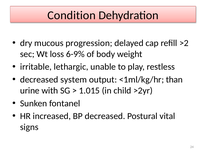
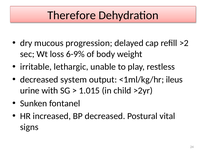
Condition: Condition -> Therefore
than: than -> ileus
